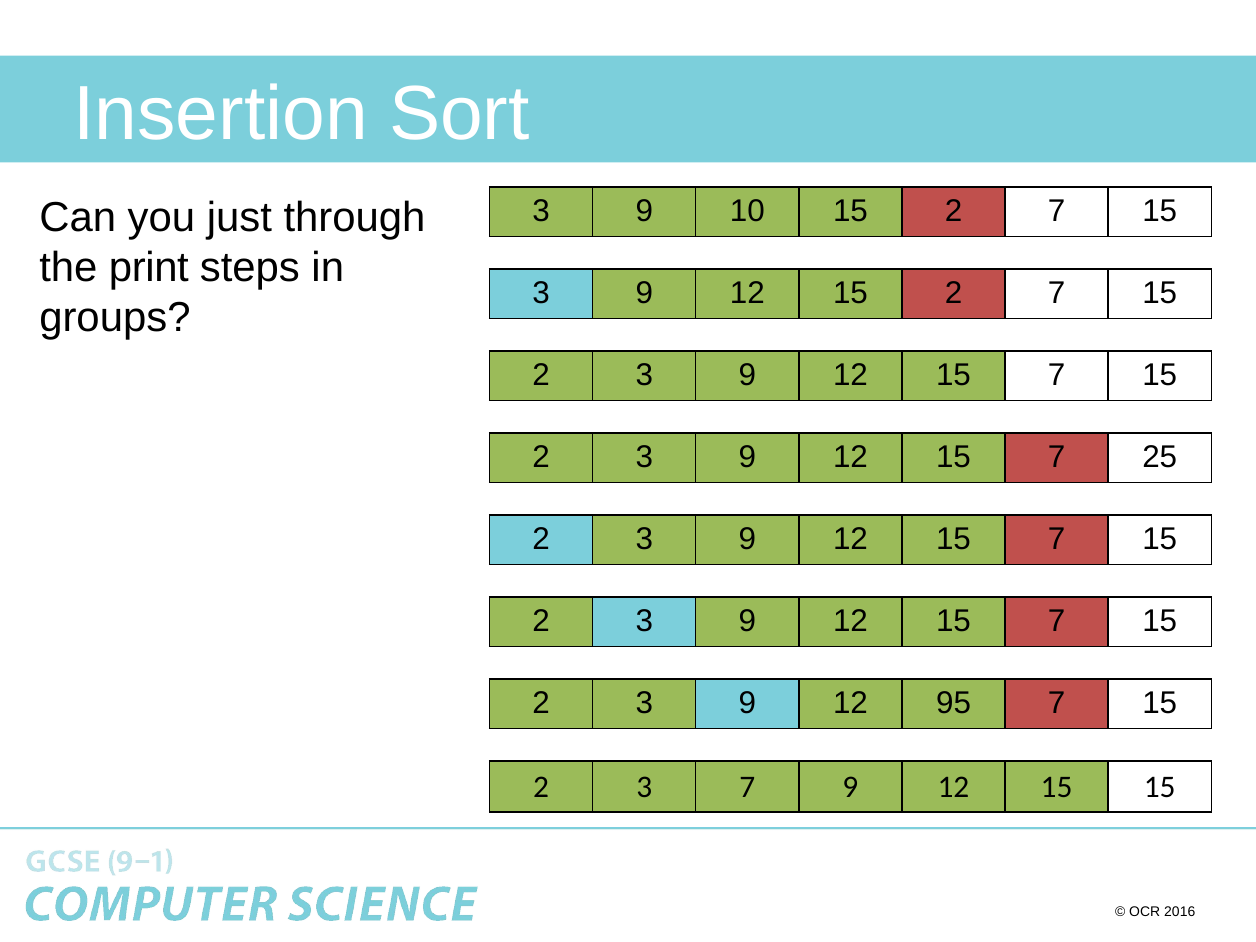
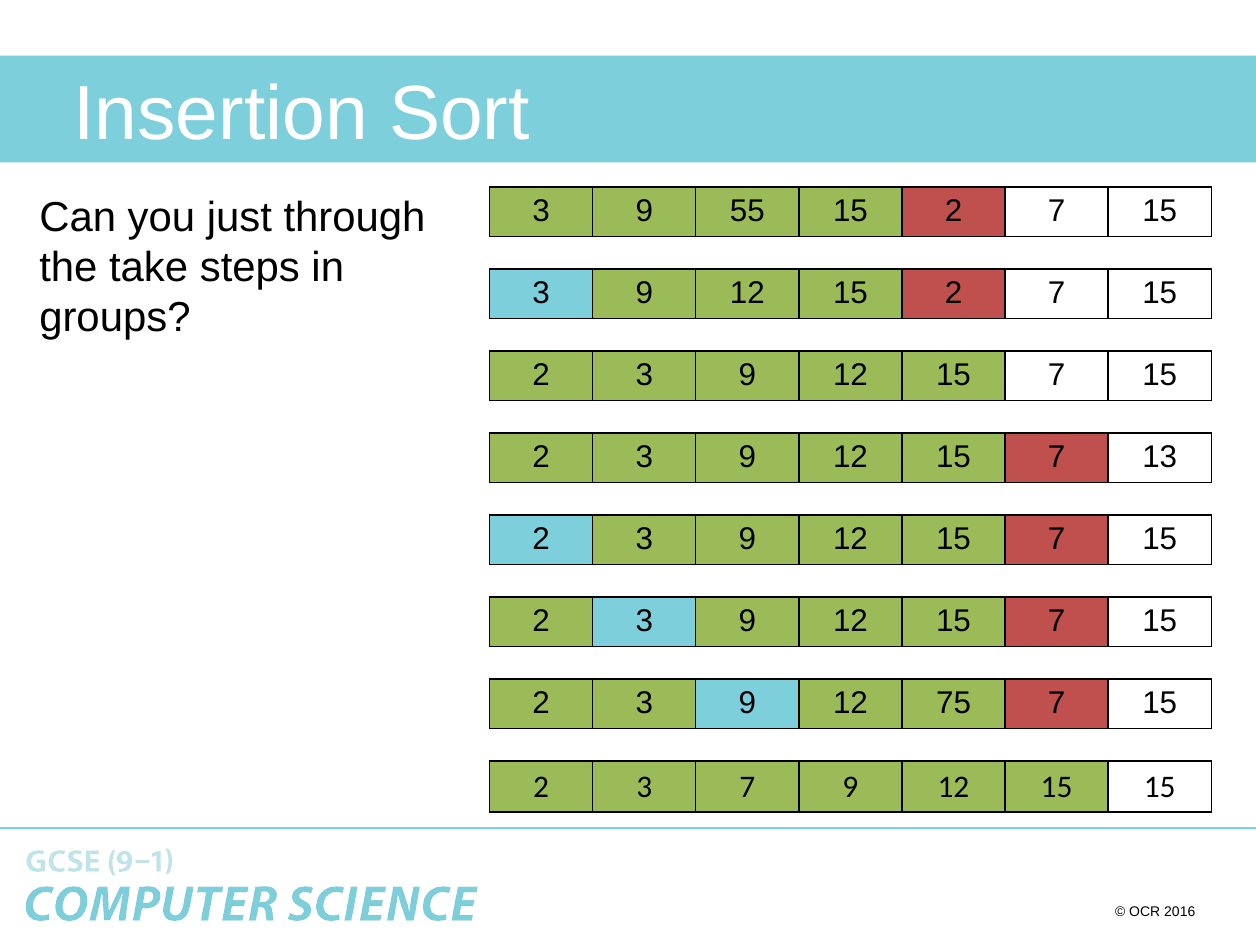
10: 10 -> 55
print: print -> take
25: 25 -> 13
95: 95 -> 75
